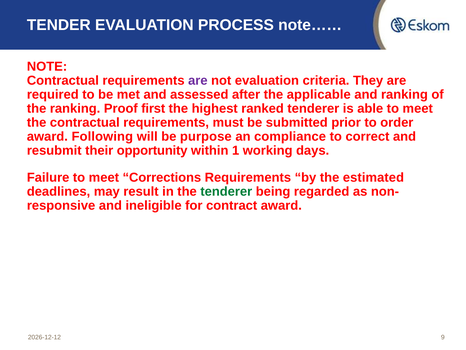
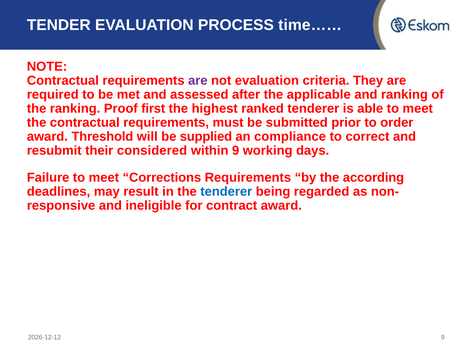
note……: note…… -> time……
Following: Following -> Threshold
purpose: purpose -> supplied
opportunity: opportunity -> considered
within 1: 1 -> 9
estimated: estimated -> according
tenderer at (226, 191) colour: green -> blue
